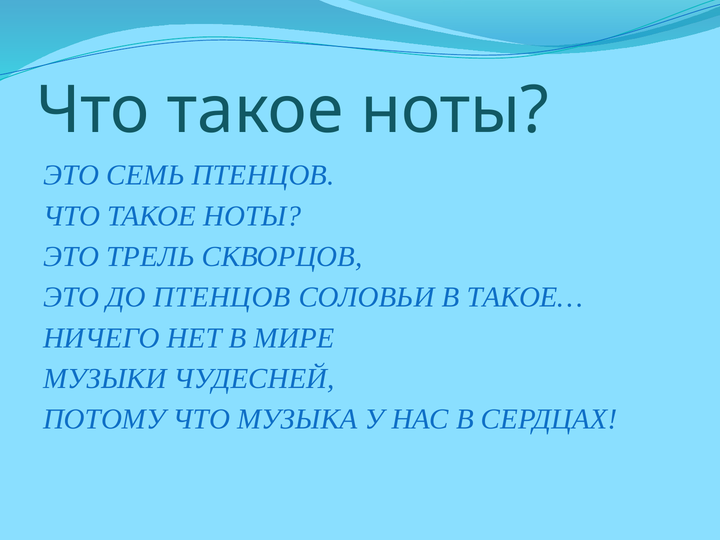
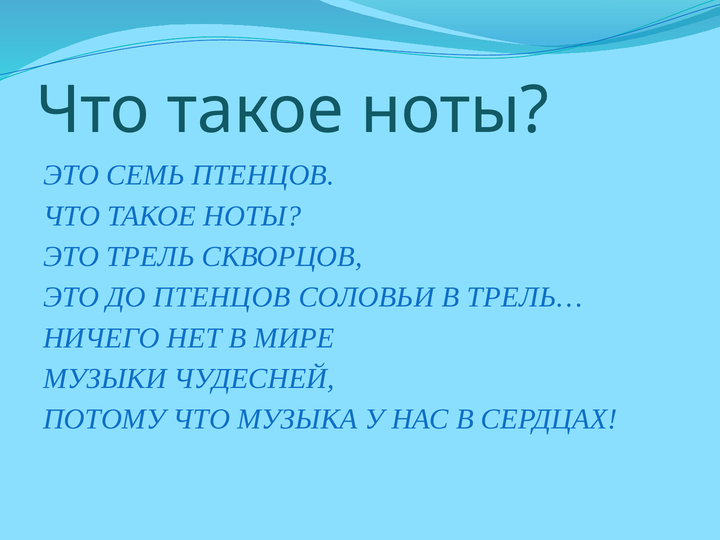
ТАКОЕ…: ТАКОЕ… -> ТРЕЛЬ…
